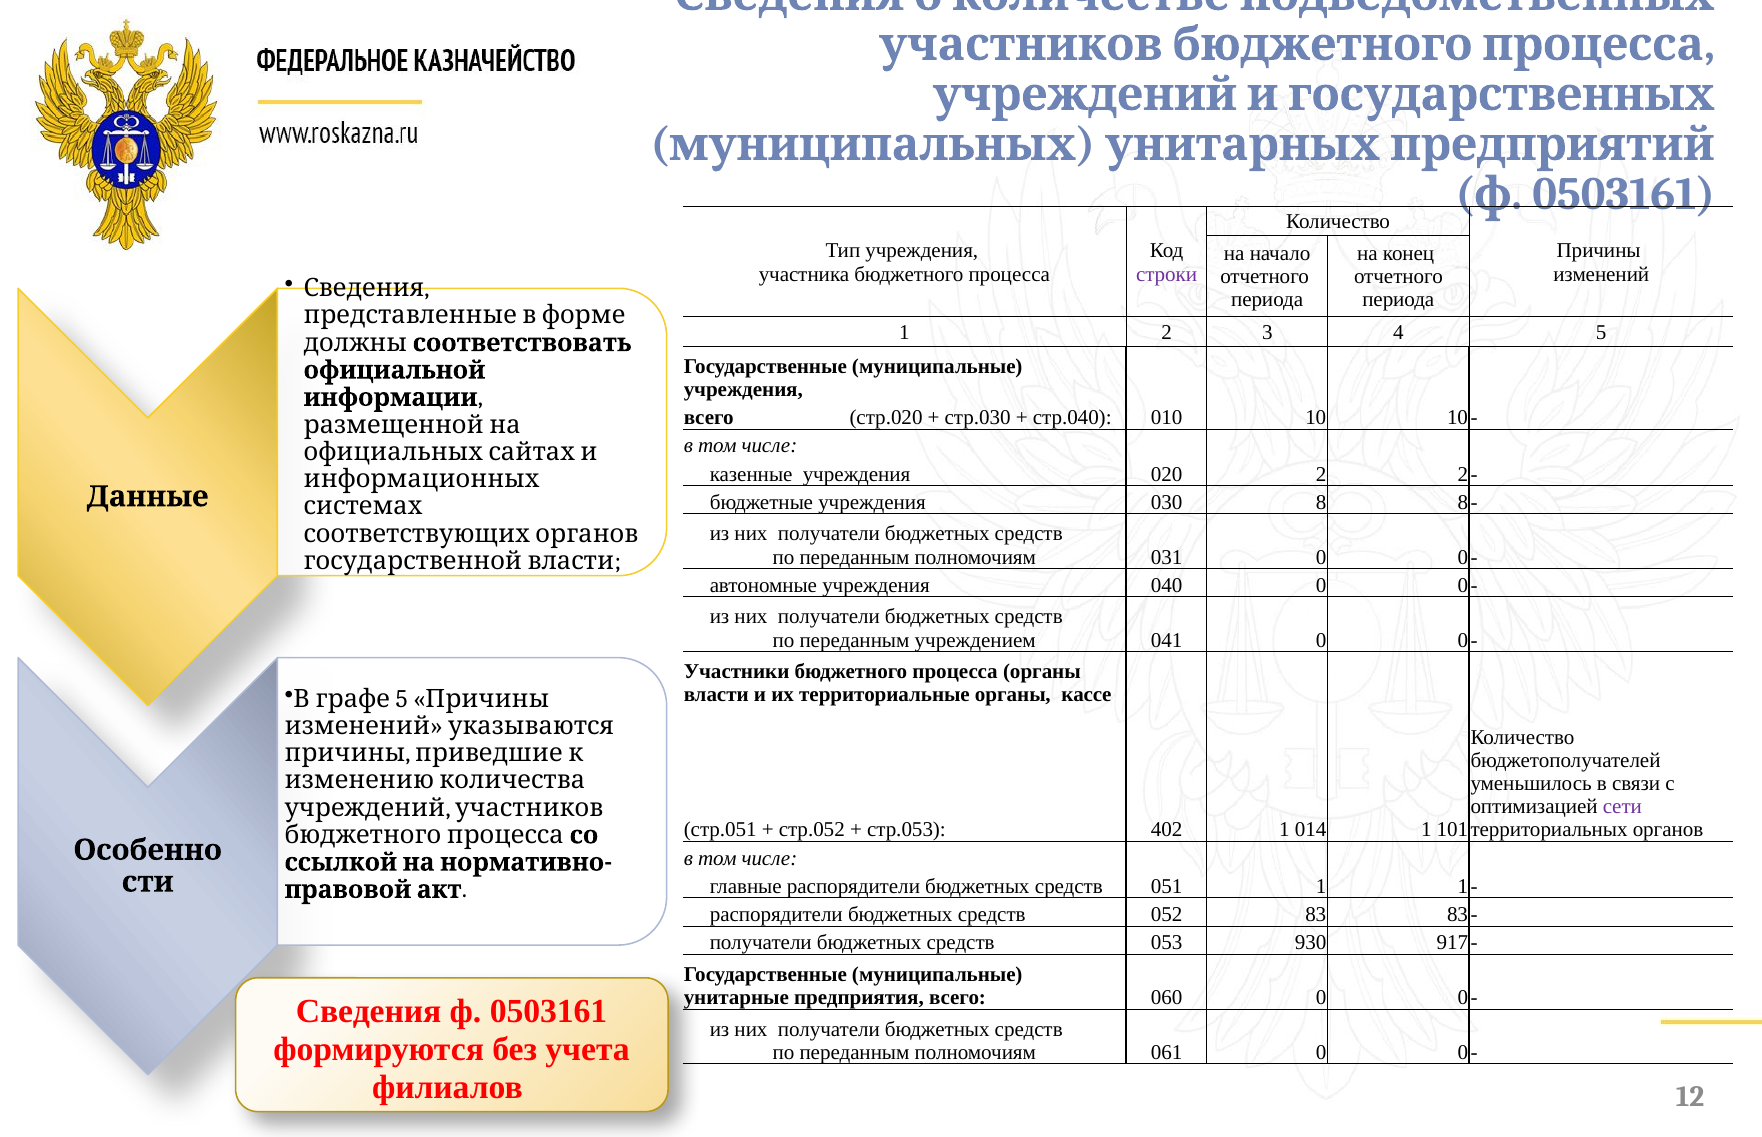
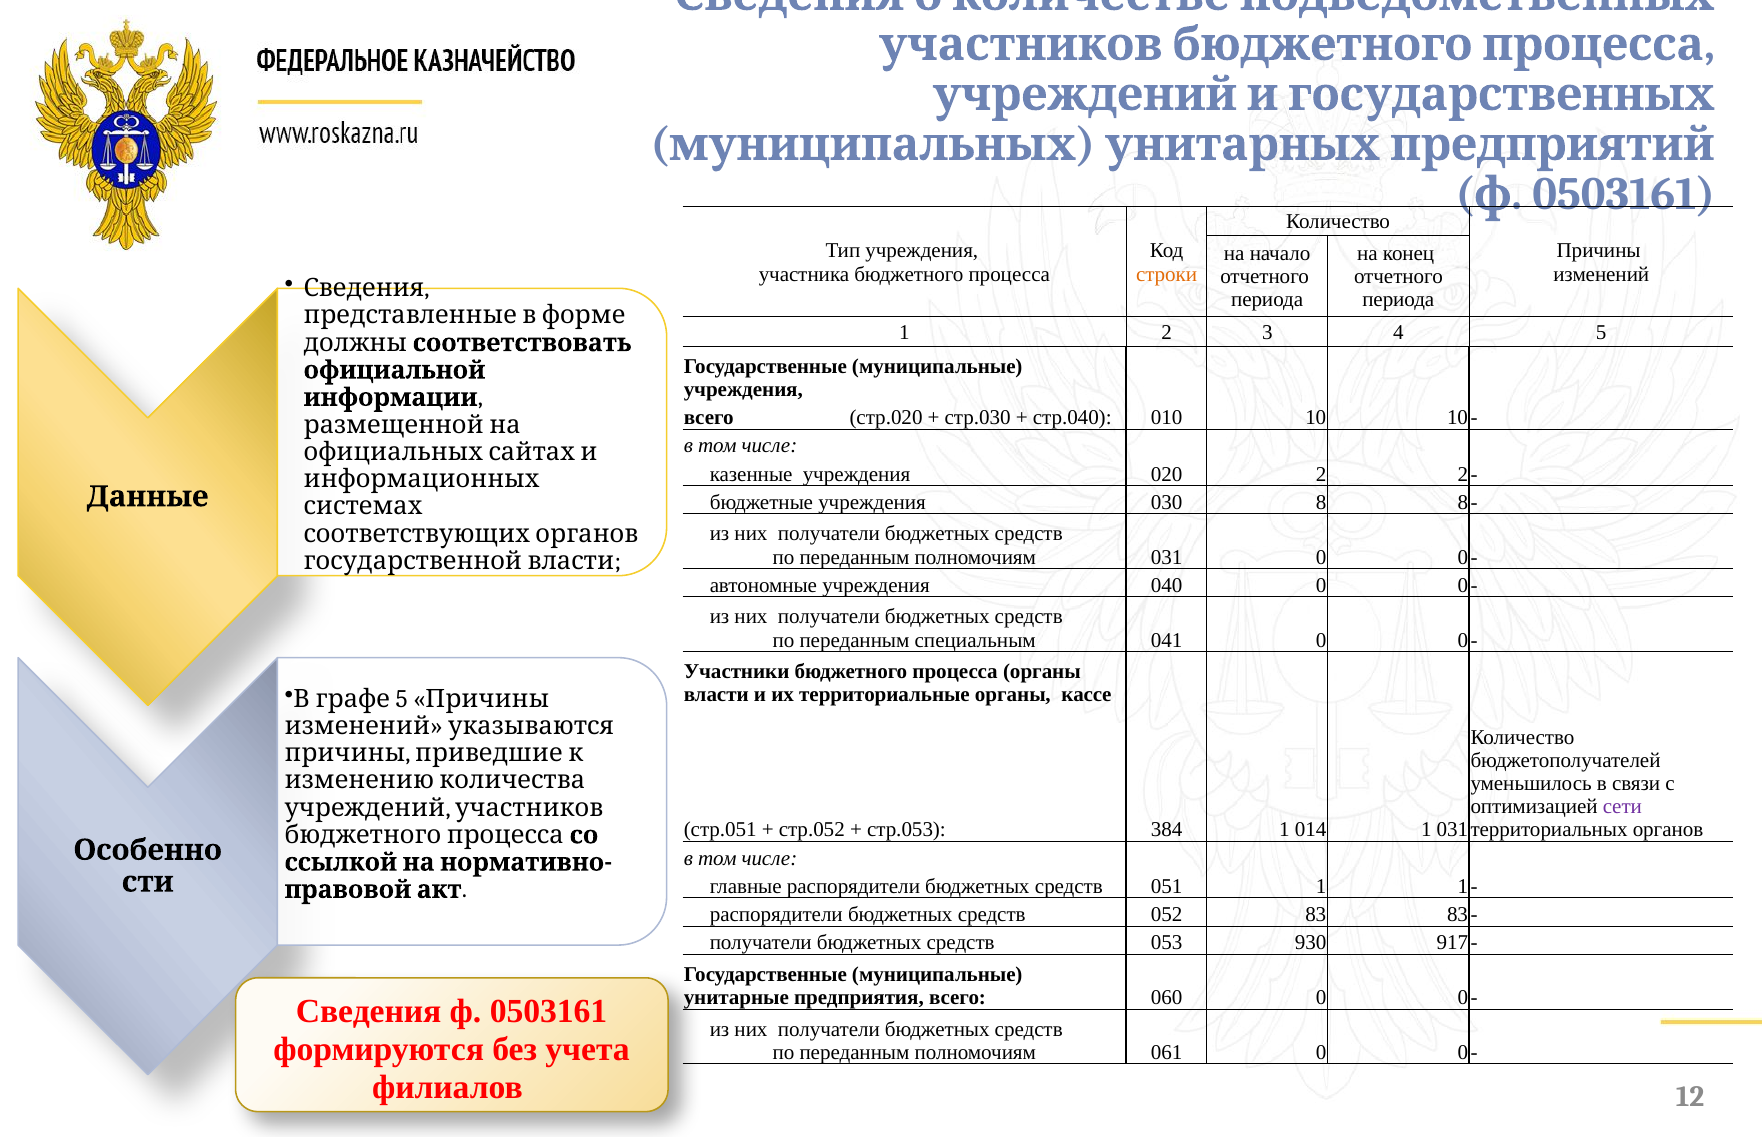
строки colour: purple -> orange
учреждением: учреждением -> специальным
402: 402 -> 384
1 101: 101 -> 031
